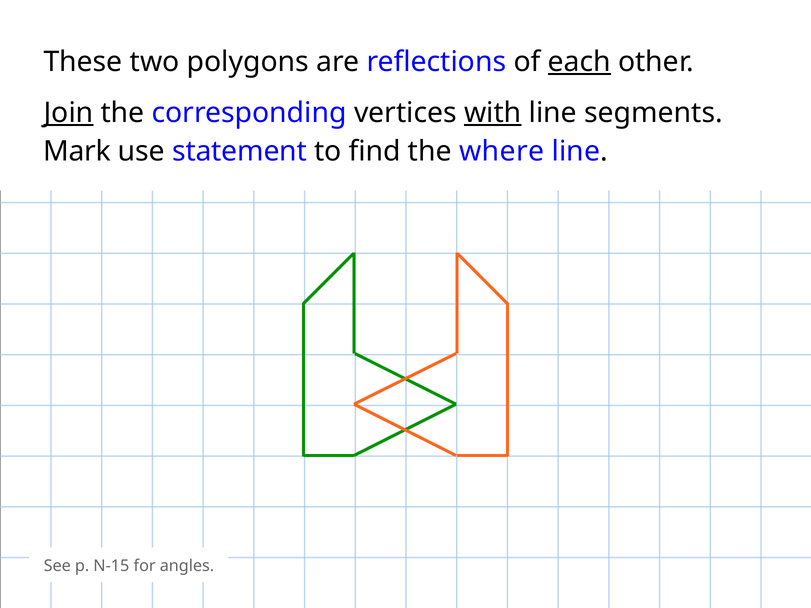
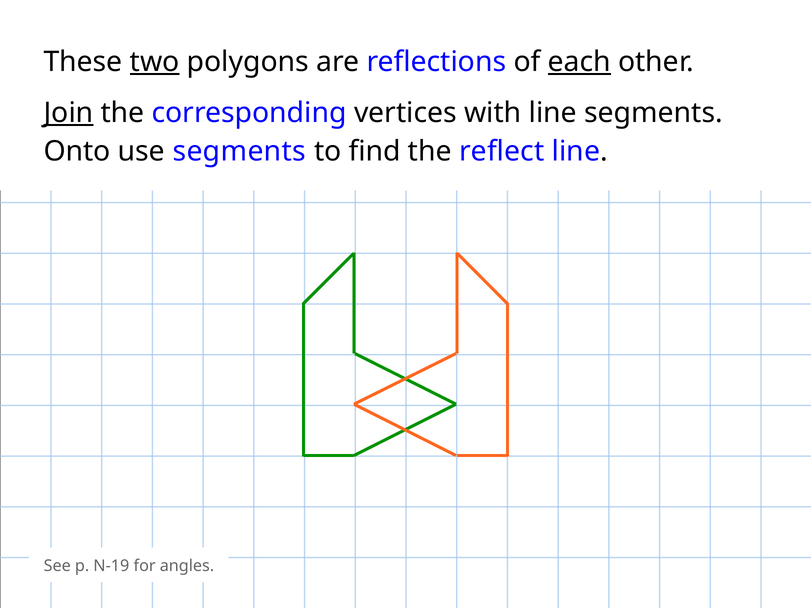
two underline: none -> present
with underline: present -> none
Mark: Mark -> Onto
use statement: statement -> segments
where: where -> reflect
N-15: N-15 -> N-19
